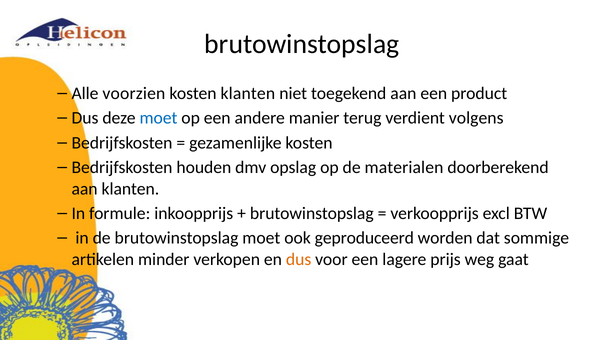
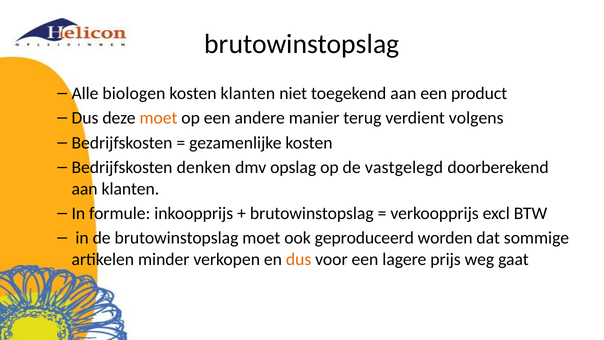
voorzien: voorzien -> biologen
moet at (158, 118) colour: blue -> orange
houden: houden -> denken
materialen: materialen -> vastgelegd
